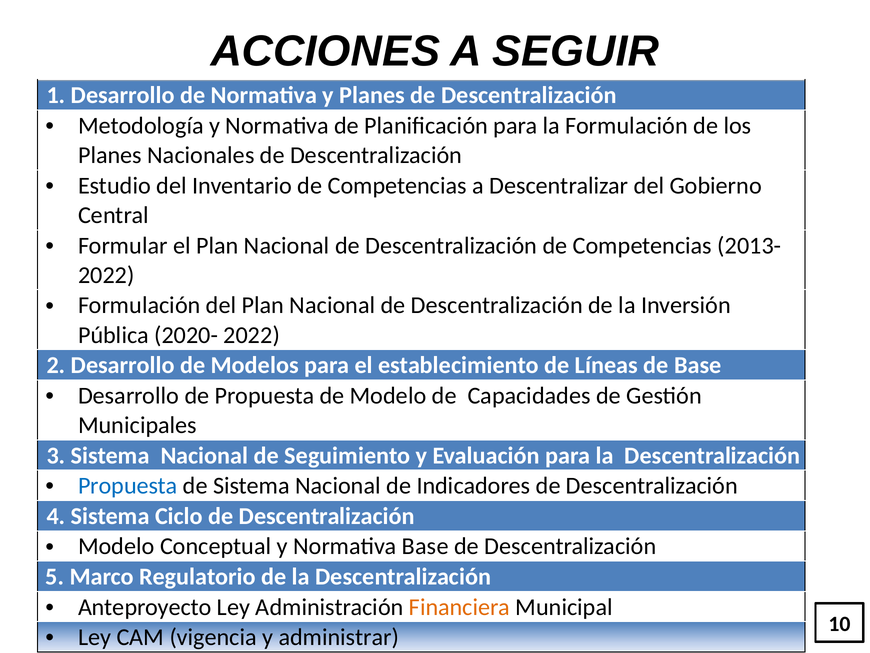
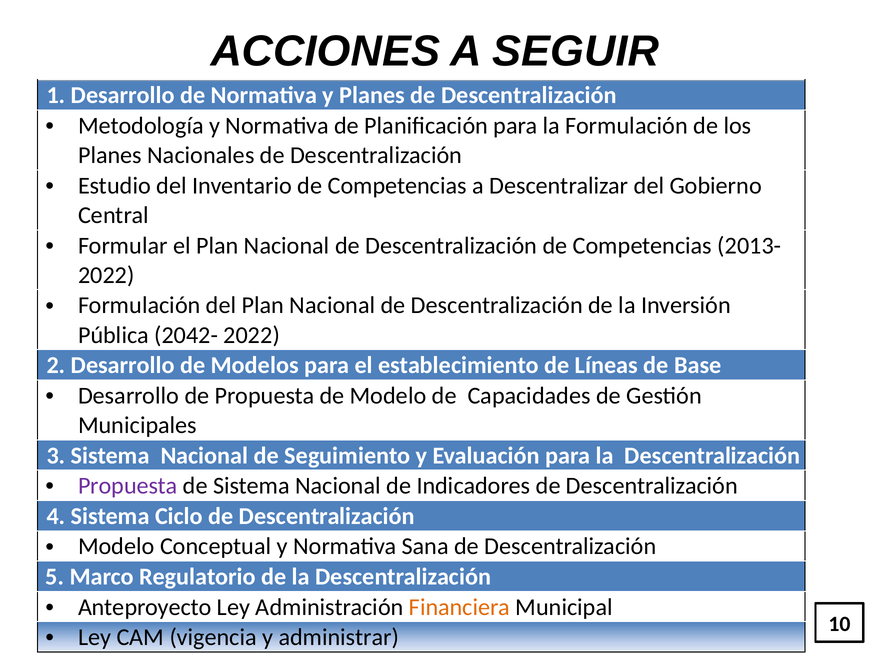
2020-: 2020- -> 2042-
Propuesta at (128, 486) colour: blue -> purple
Normativa Base: Base -> Sana
